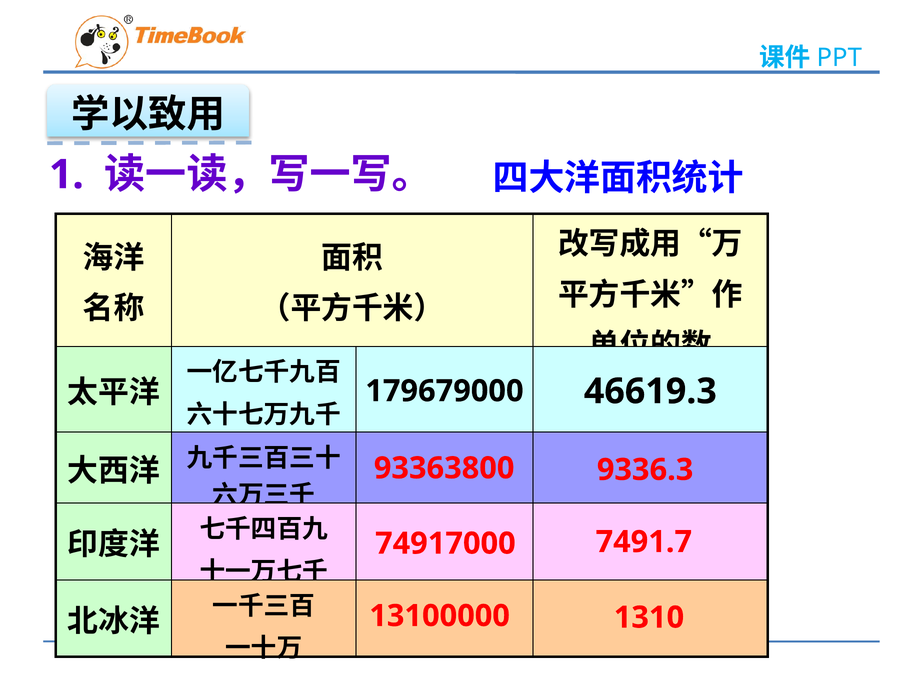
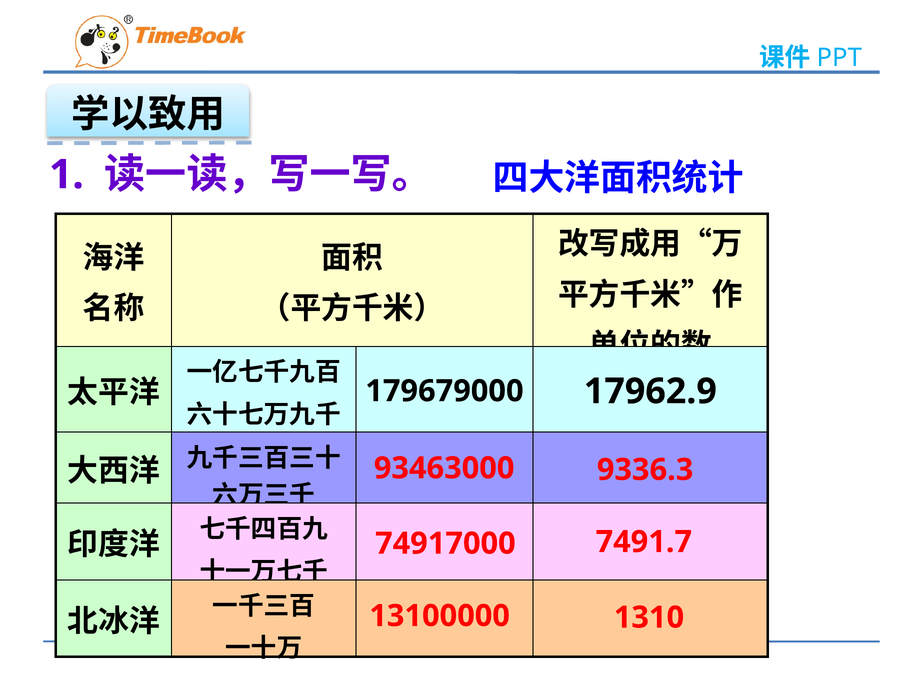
46619.3: 46619.3 -> 17962.9
93363800: 93363800 -> 93463000
